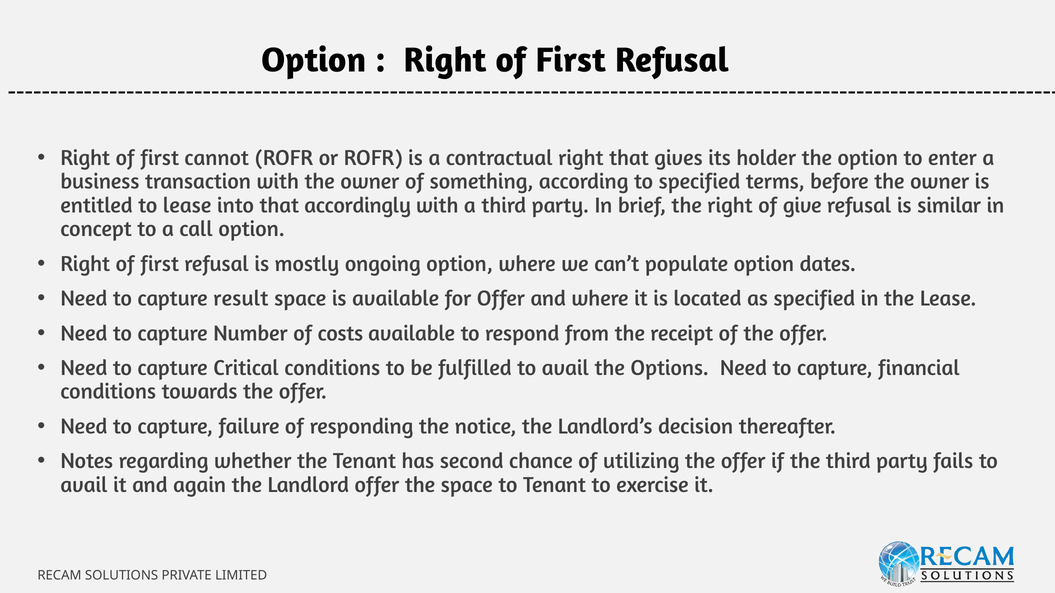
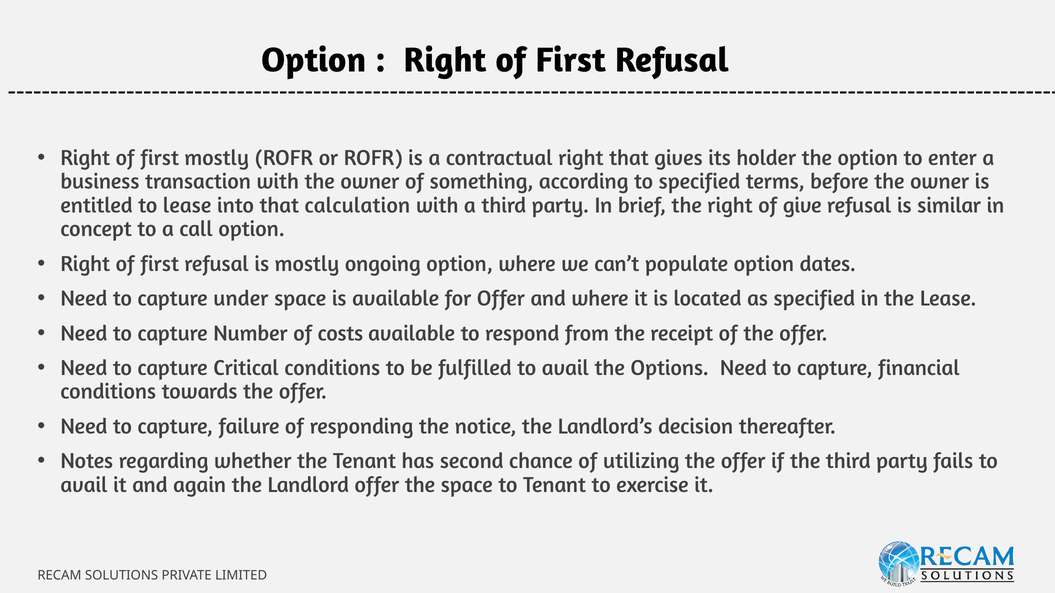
first cannot: cannot -> mostly
accordingly: accordingly -> calculation
result: result -> under
